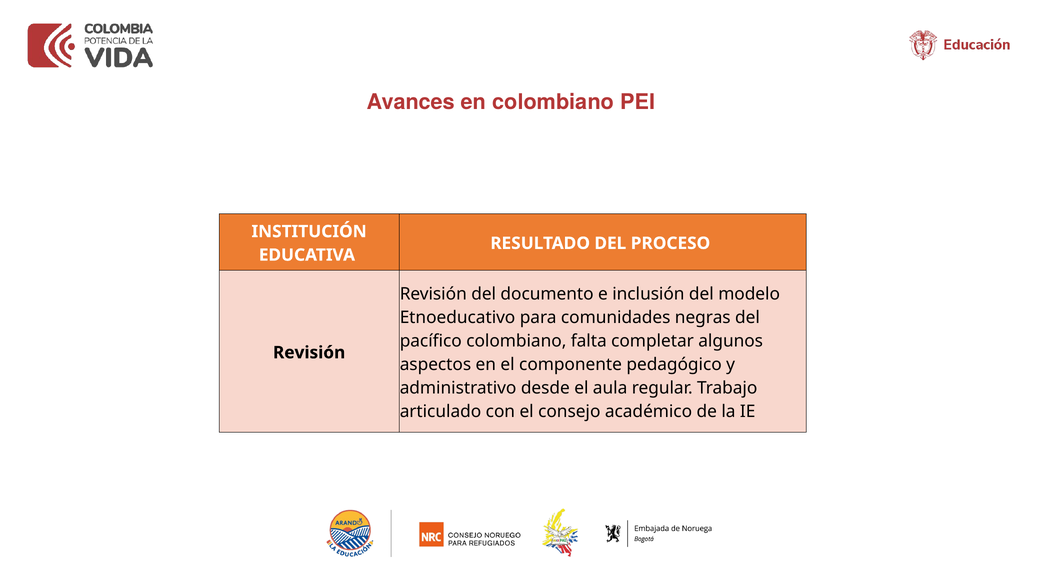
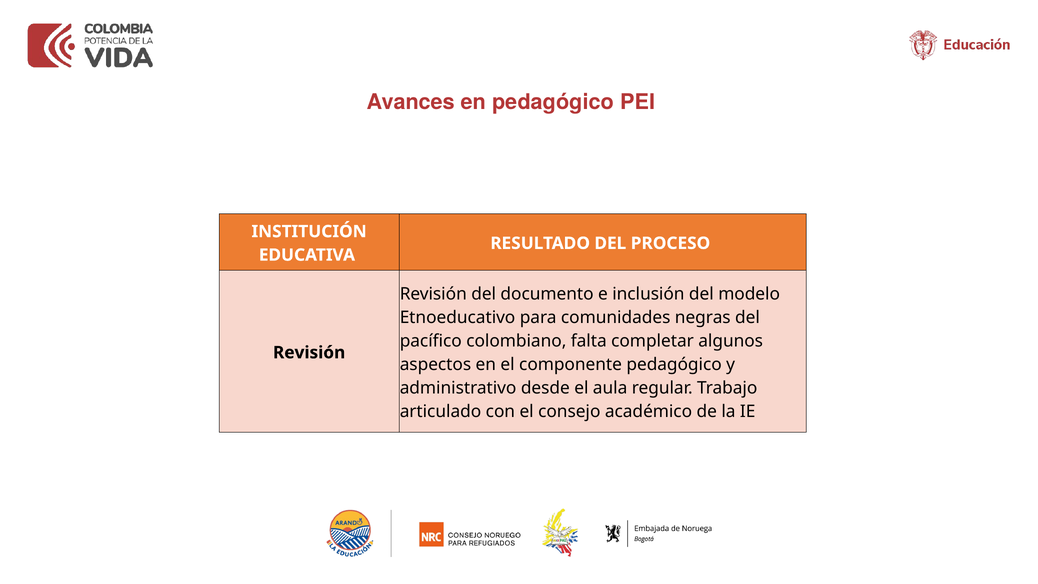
en colombiano: colombiano -> pedagógico
